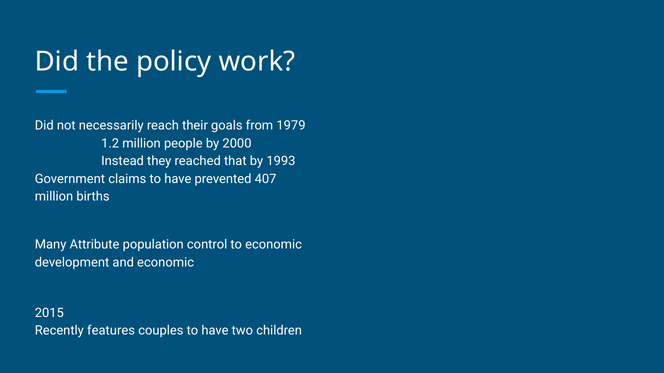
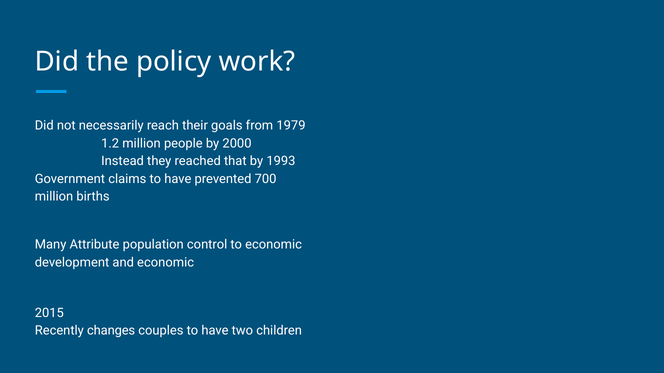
407: 407 -> 700
features: features -> changes
